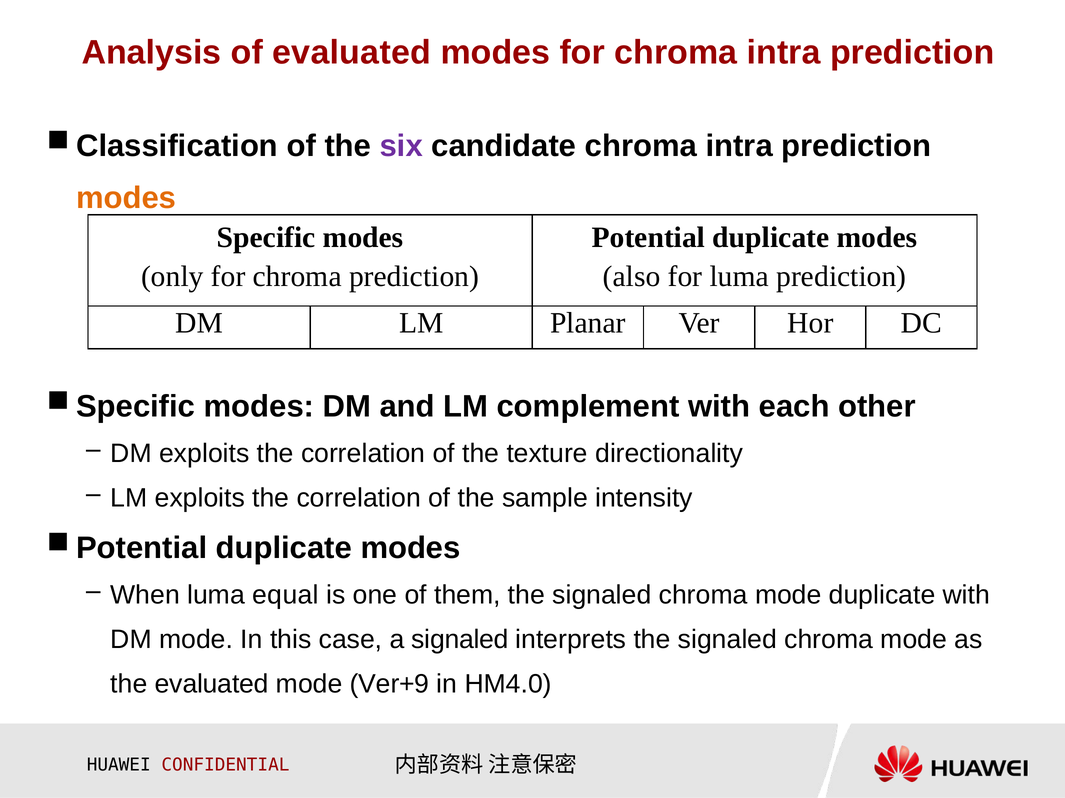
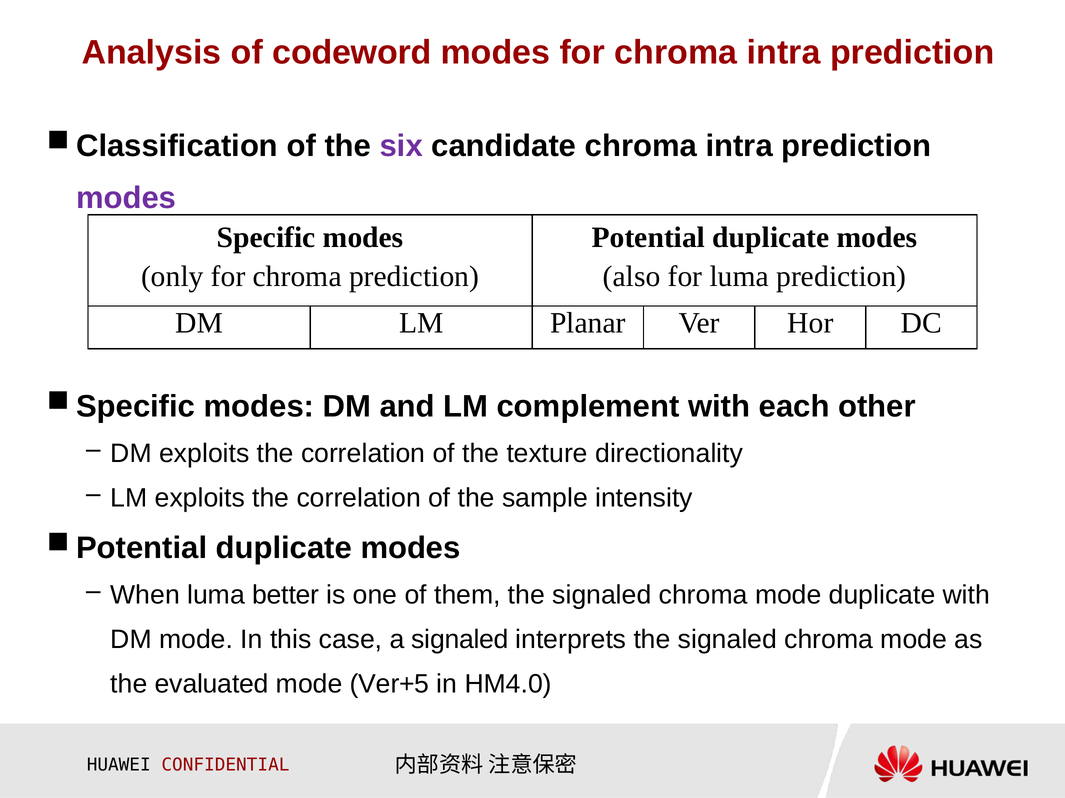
of evaluated: evaluated -> codeword
modes at (126, 198) colour: orange -> purple
equal: equal -> better
Ver+9: Ver+9 -> Ver+5
